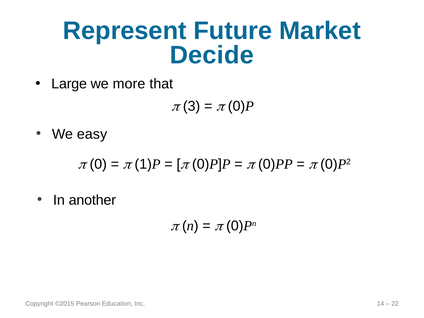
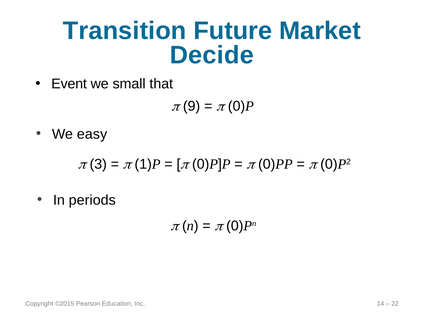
Represent: Represent -> Transition
Large: Large -> Event
more: more -> small
3: 3 -> 9
0: 0 -> 3
another: another -> periods
